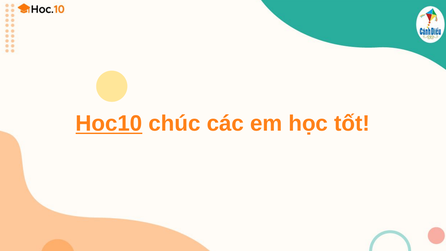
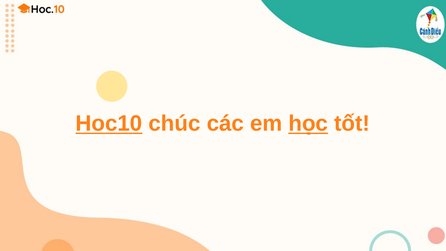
học underline: none -> present
